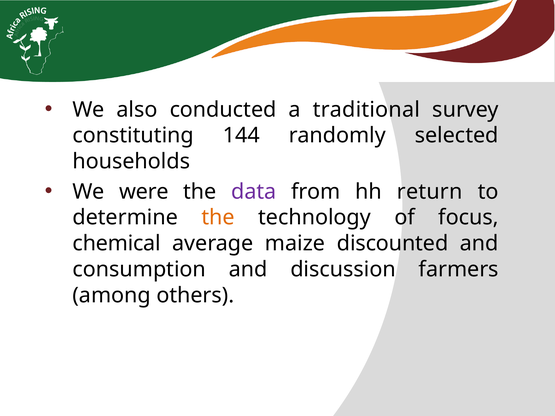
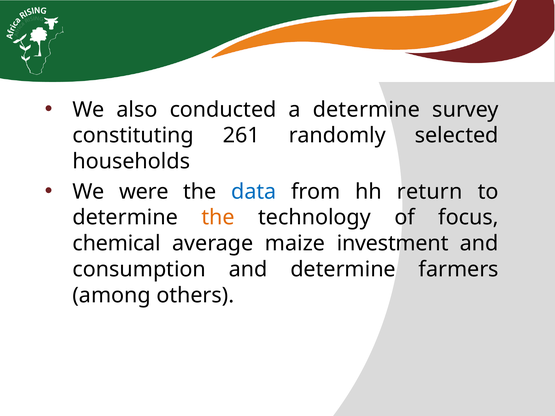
a traditional: traditional -> determine
144: 144 -> 261
data colour: purple -> blue
discounted: discounted -> investment
and discussion: discussion -> determine
